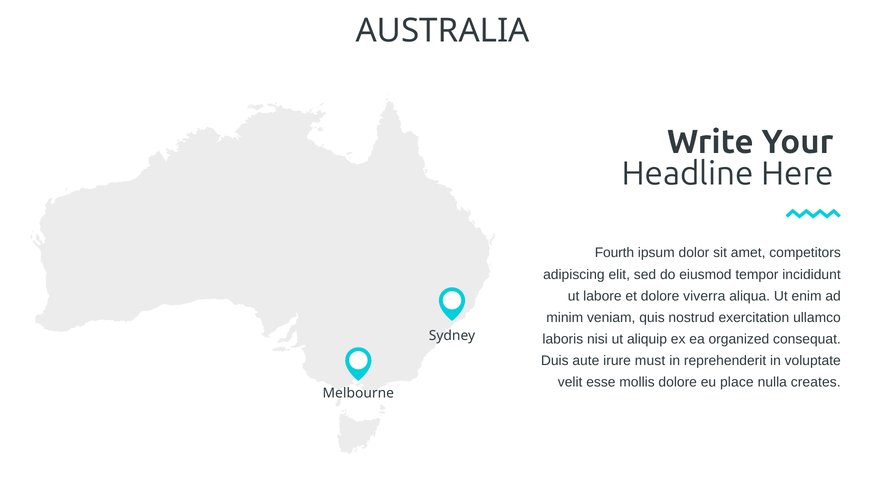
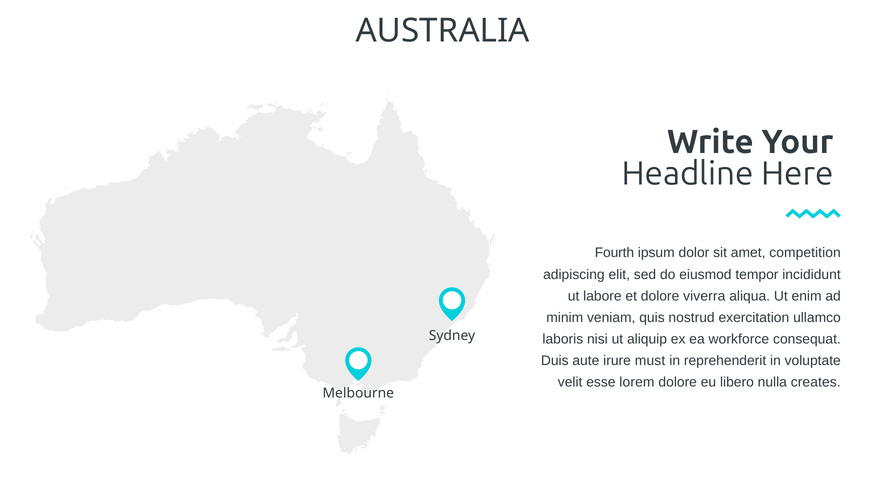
competitors: competitors -> competition
organized: organized -> workforce
mollis: mollis -> lorem
place: place -> libero
